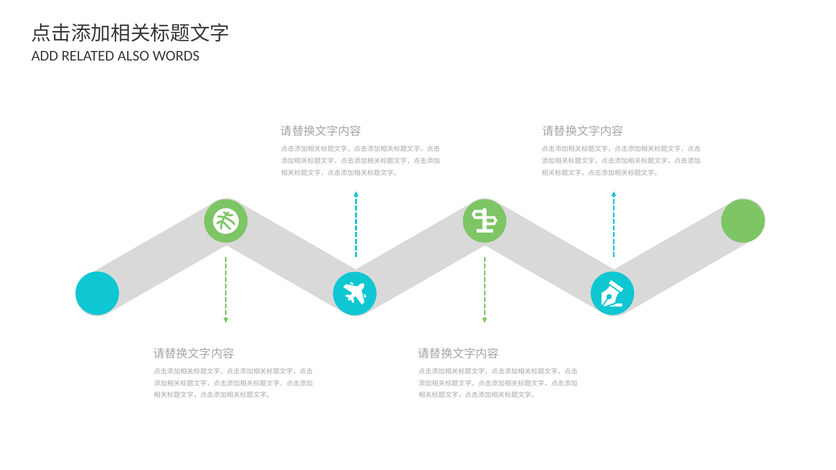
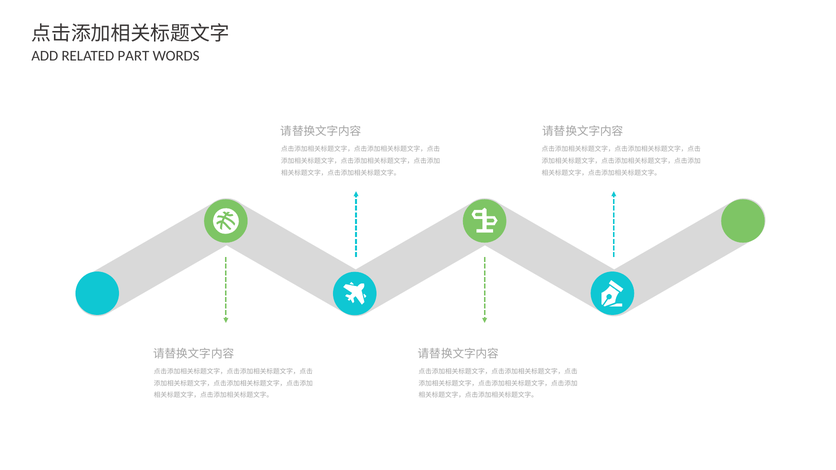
ALSO: ALSO -> PART
